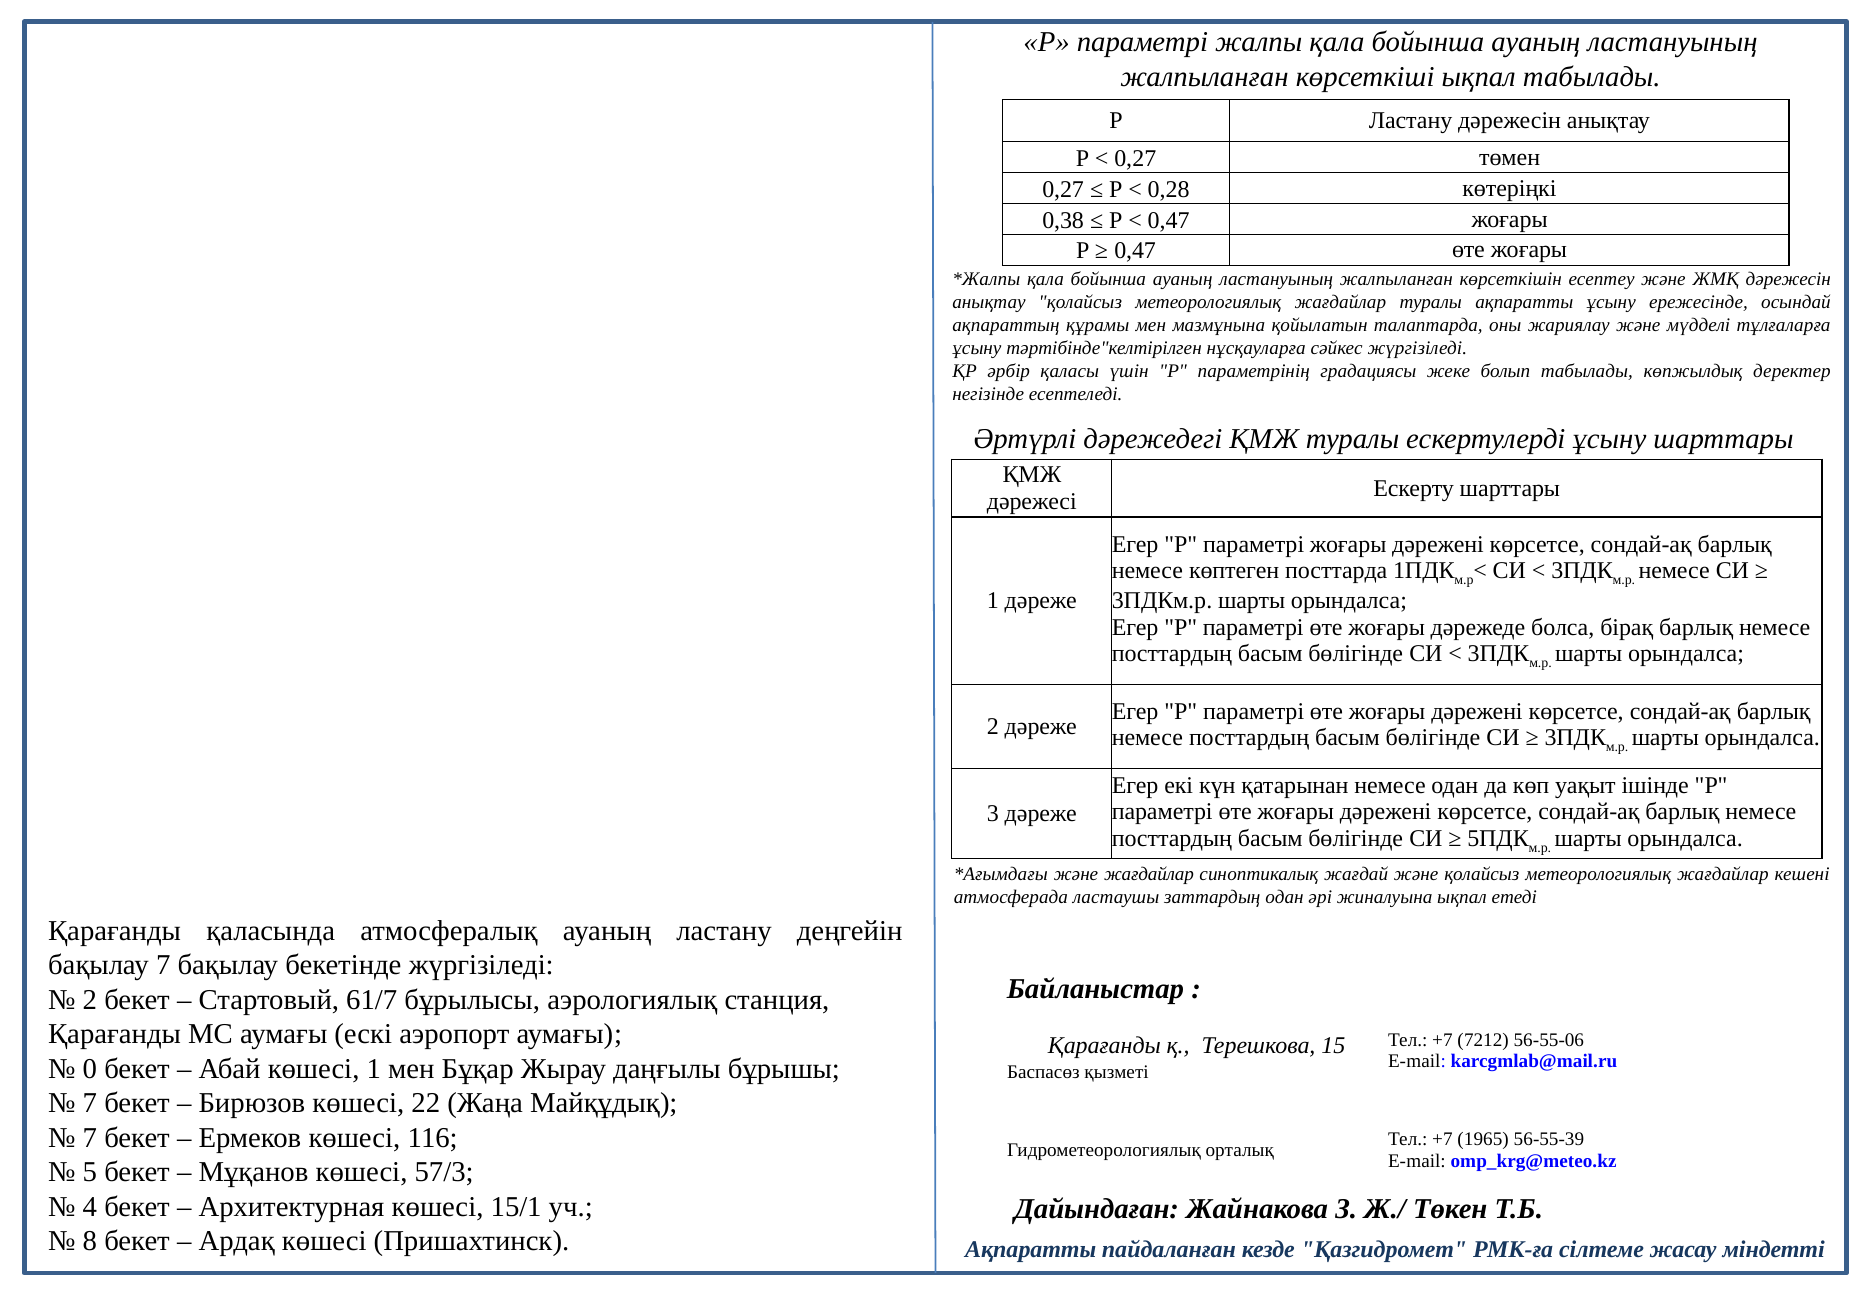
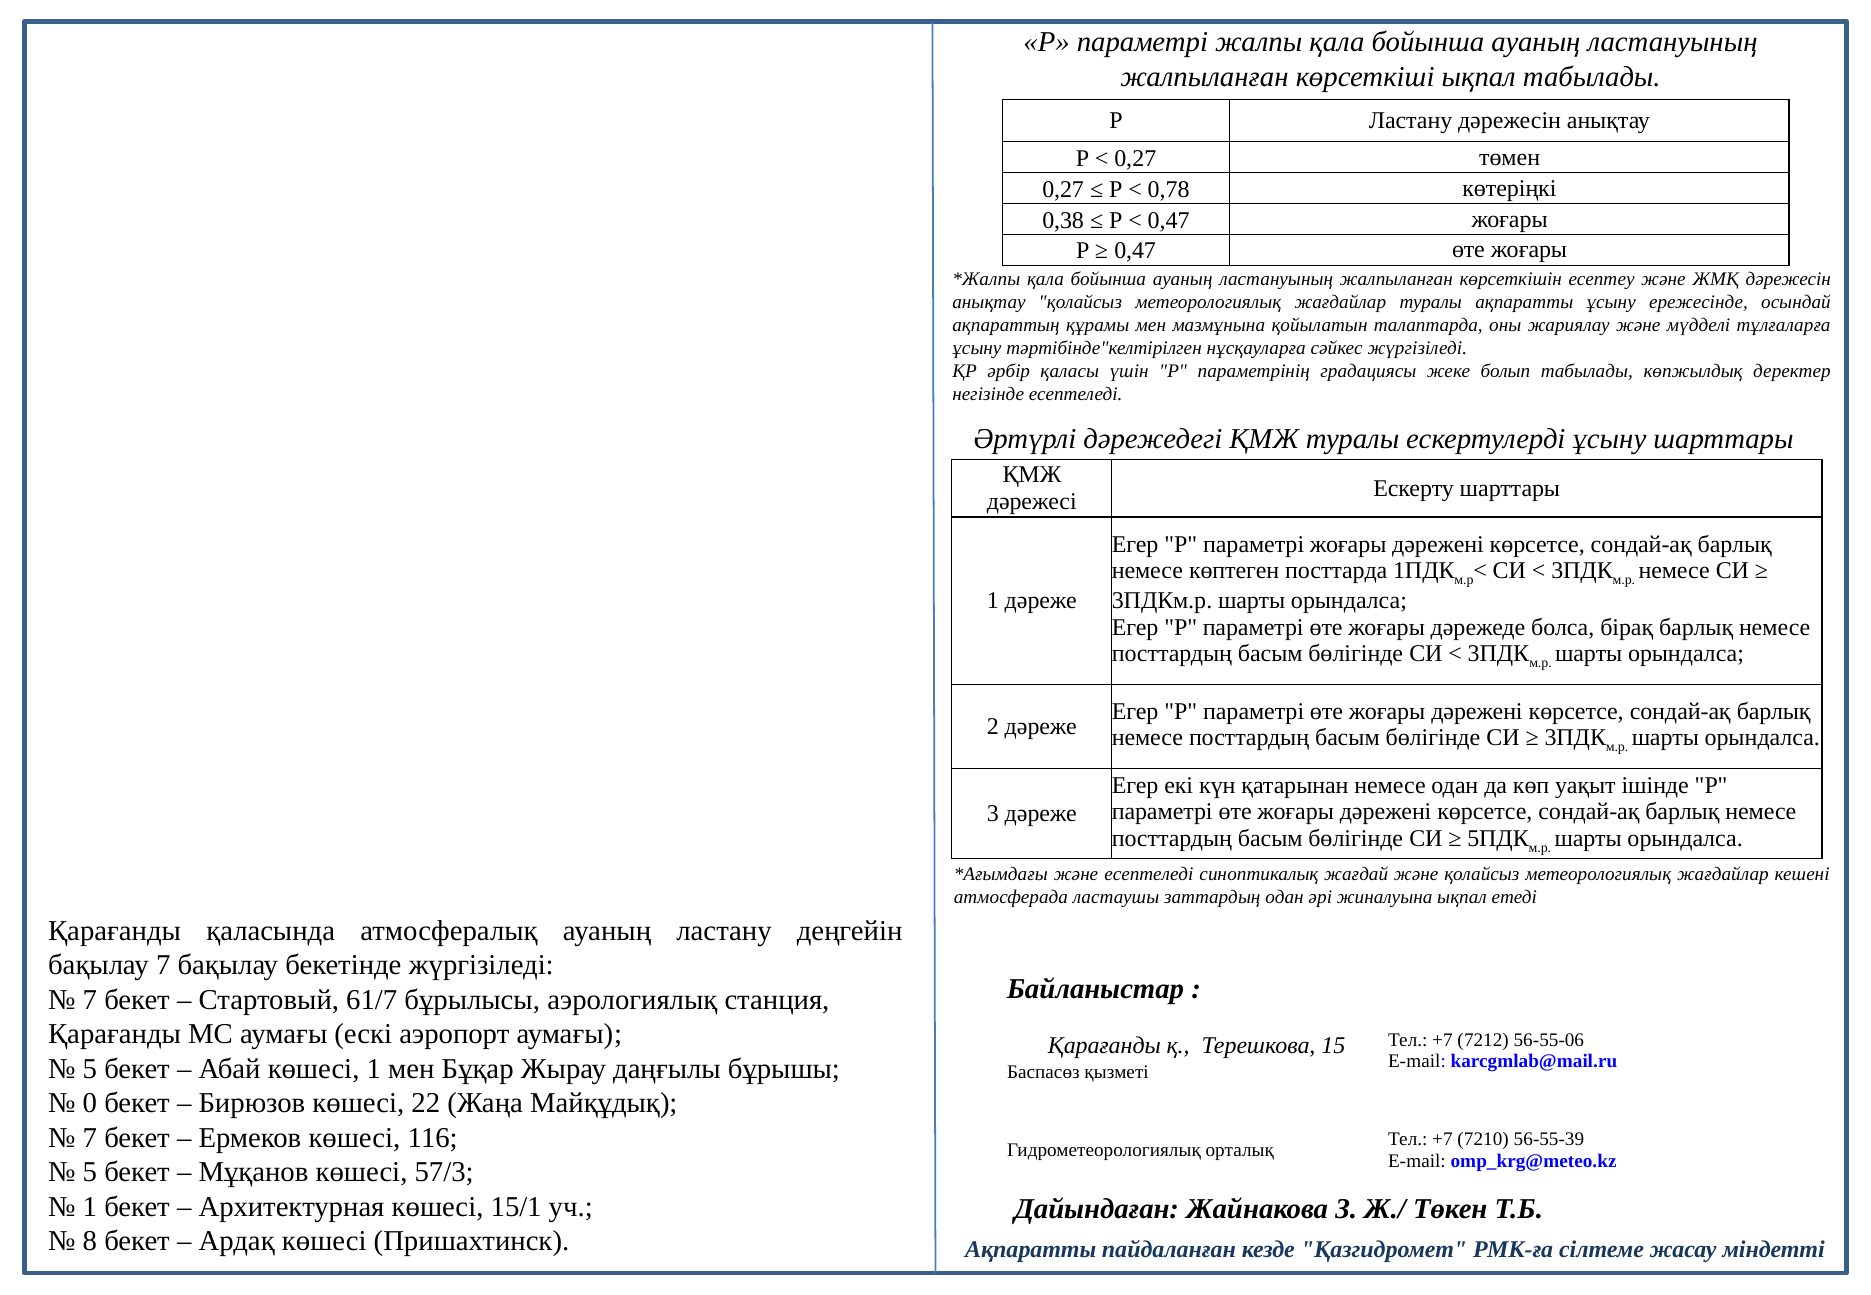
0,28: 0,28 -> 0,78
және жағдайлар: жағдайлар -> есептеледі
2 at (90, 1000): 2 -> 7
0 at (90, 1069): 0 -> 5
7 at (90, 1104): 7 -> 0
1965: 1965 -> 7210
4 at (90, 1207): 4 -> 1
